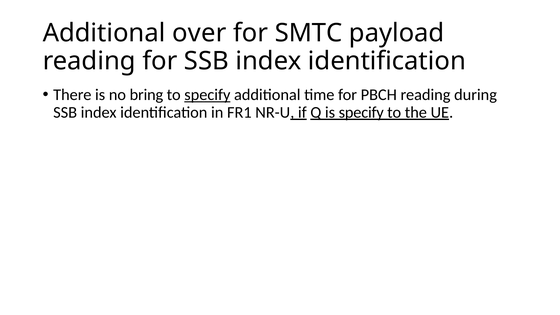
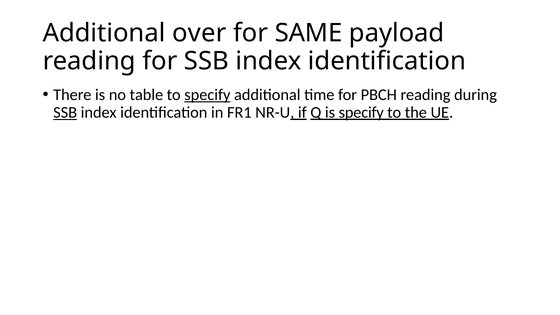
SMTC: SMTC -> SAME
bring: bring -> table
SSB at (65, 112) underline: none -> present
